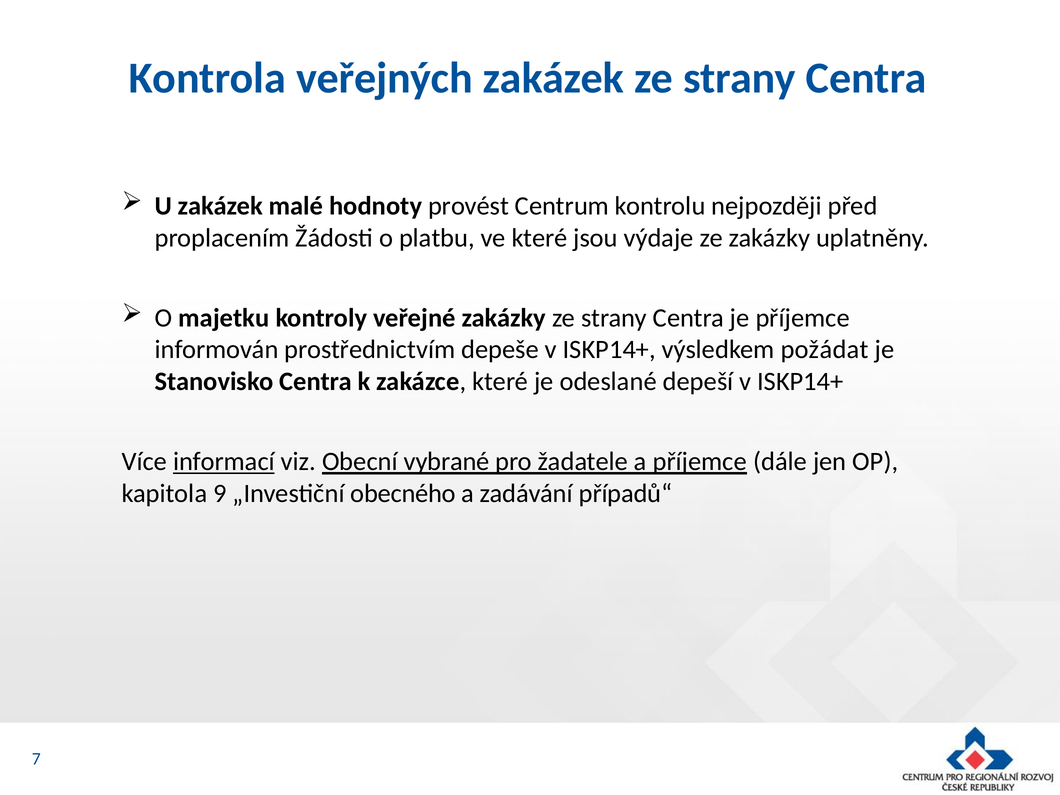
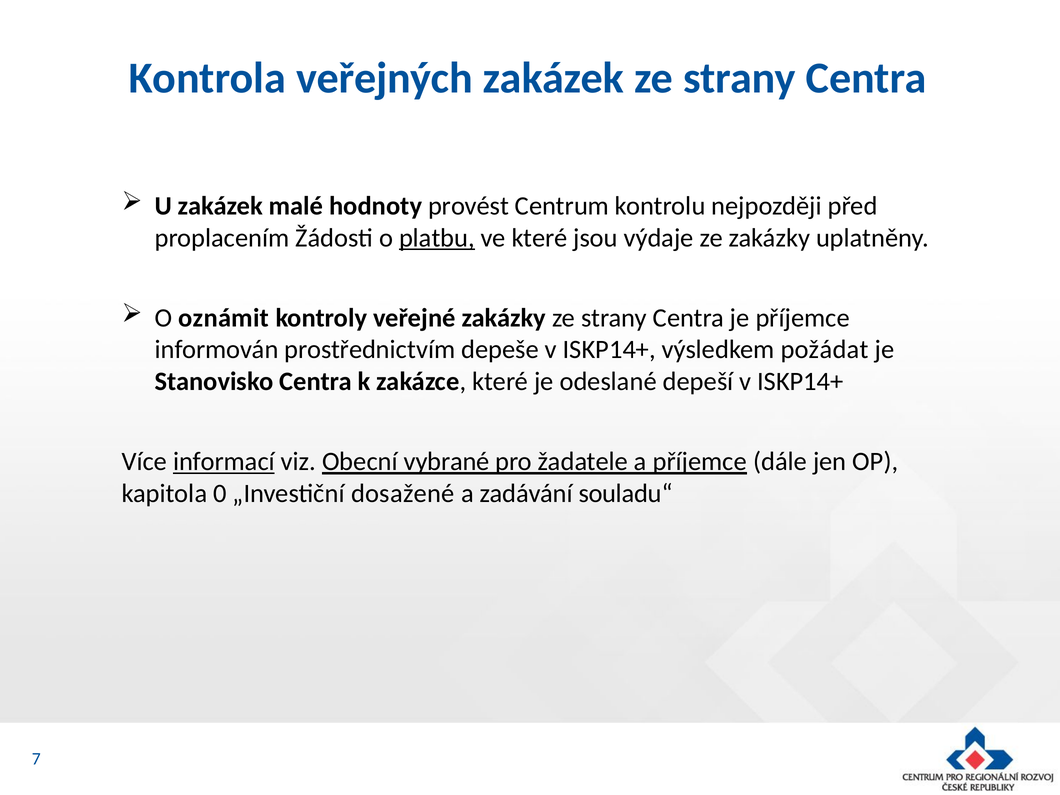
platbu underline: none -> present
majetku: majetku -> oznámit
9: 9 -> 0
obecného: obecného -> dosažené
případů“: případů“ -> souladu“
